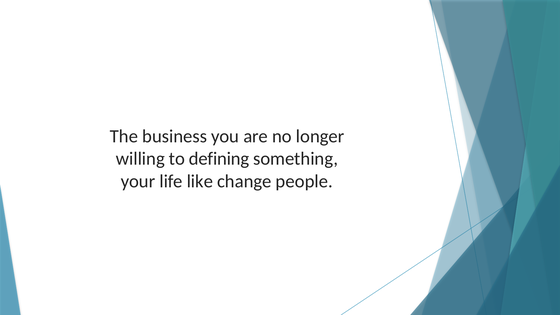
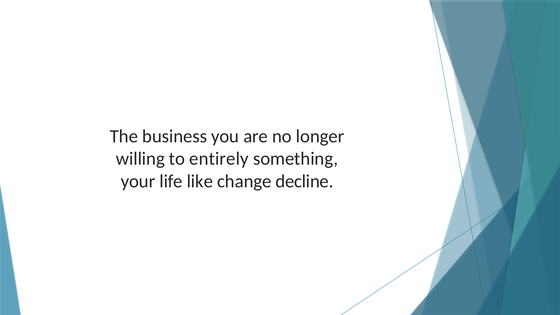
defining: defining -> entirely
people: people -> decline
